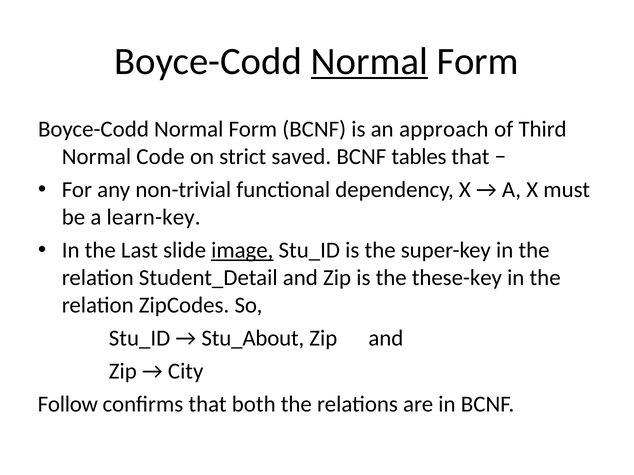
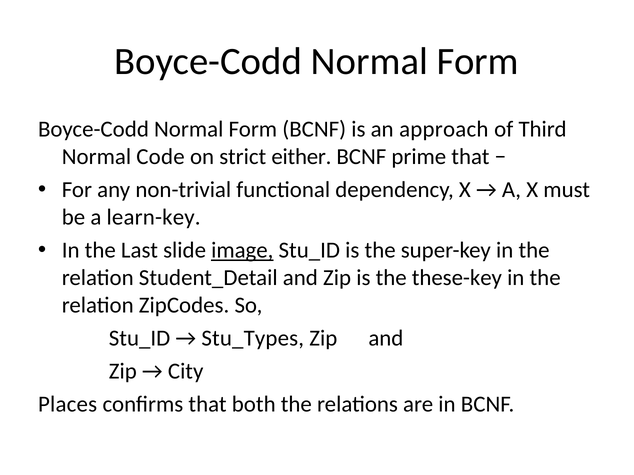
Normal at (369, 61) underline: present -> none
saved: saved -> either
tables: tables -> prime
Stu_About: Stu_About -> Stu_Types
Follow: Follow -> Places
